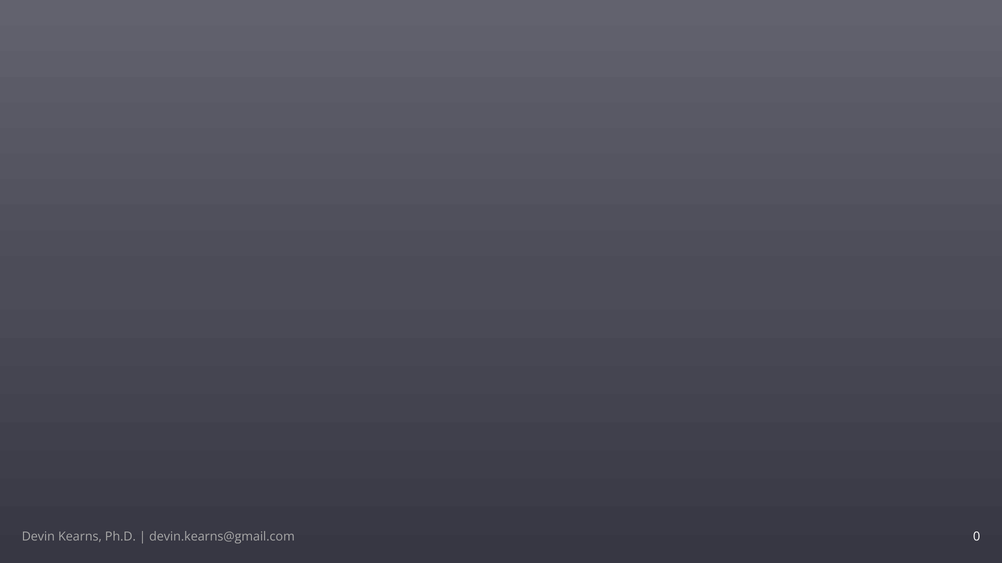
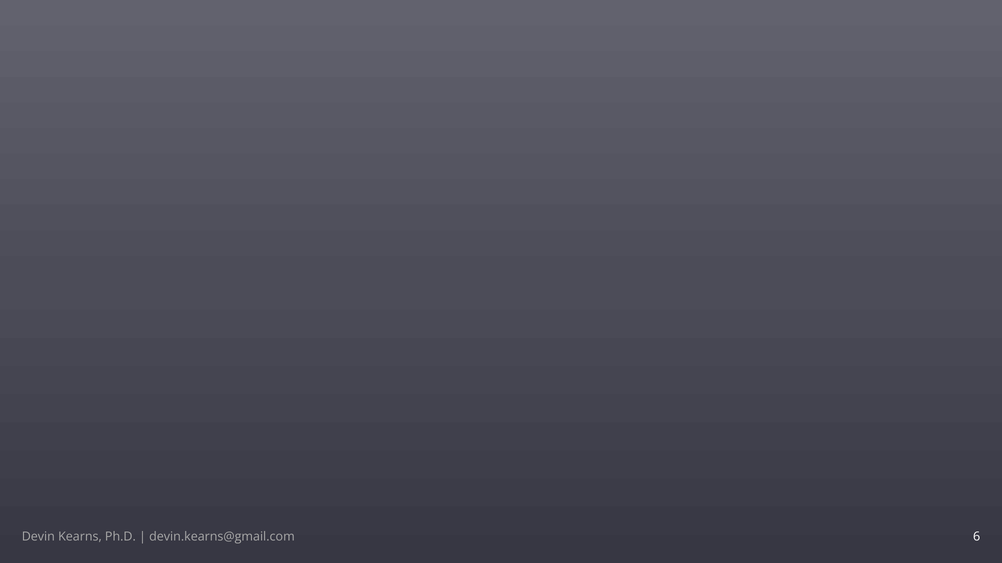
0: 0 -> 6
